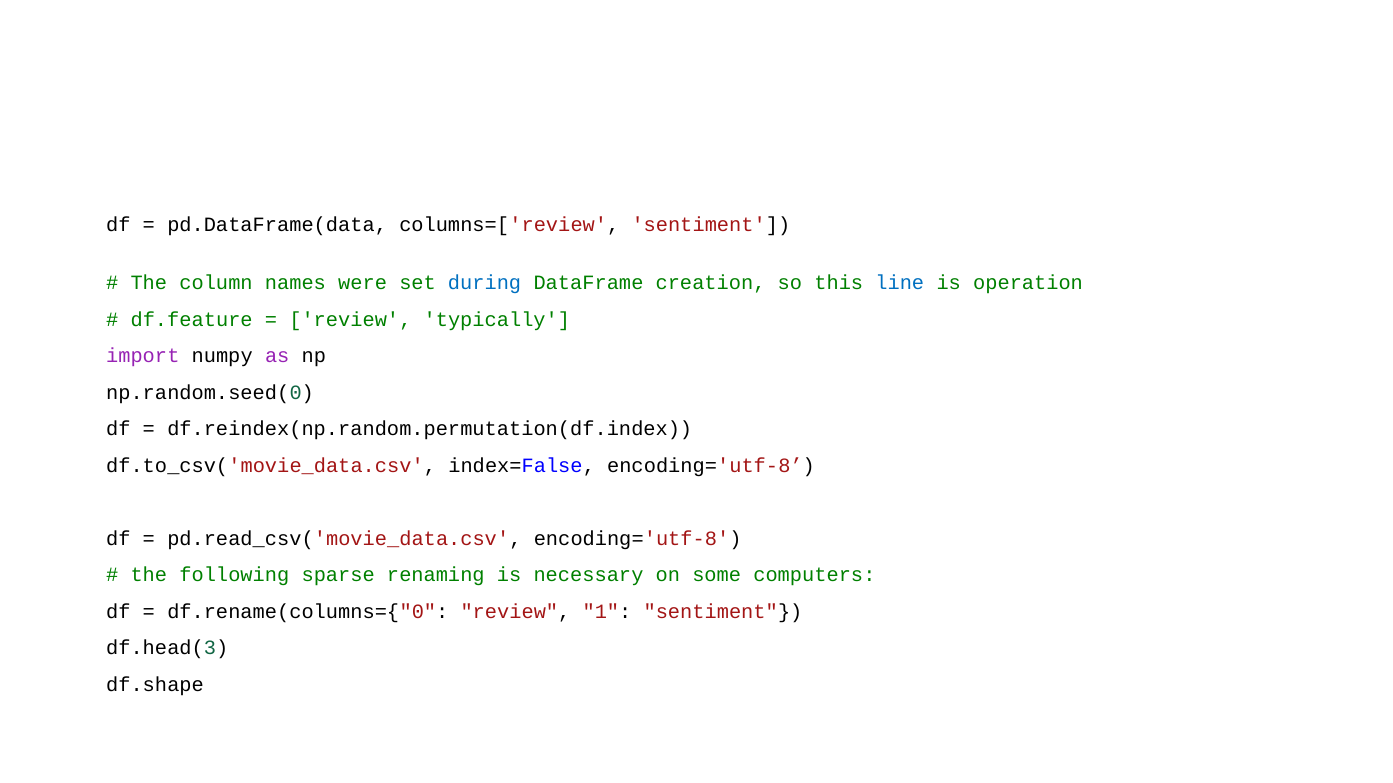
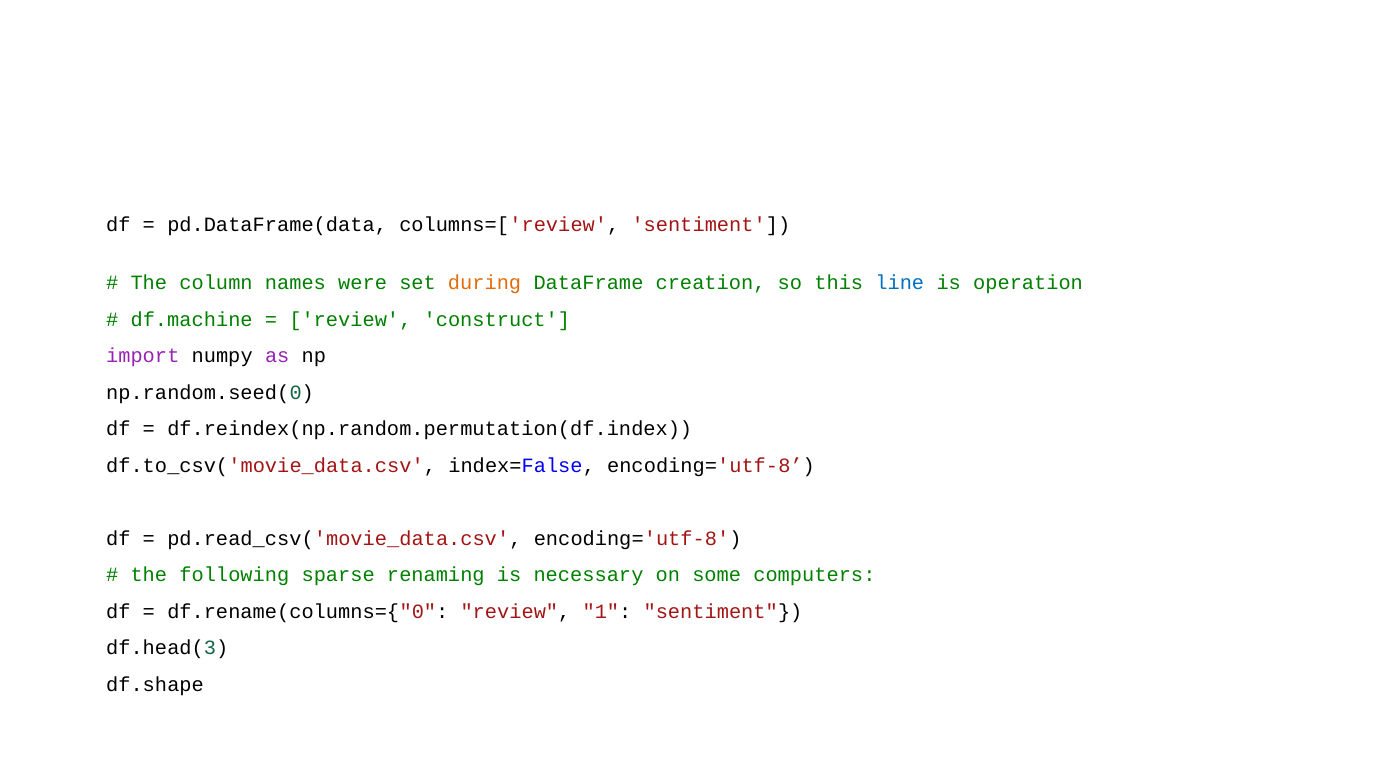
during colour: blue -> orange
df.feature: df.feature -> df.machine
typically: typically -> construct
